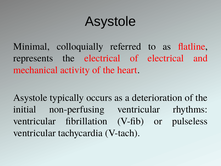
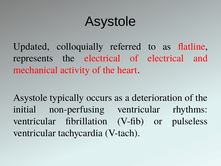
Minimal: Minimal -> Updated
